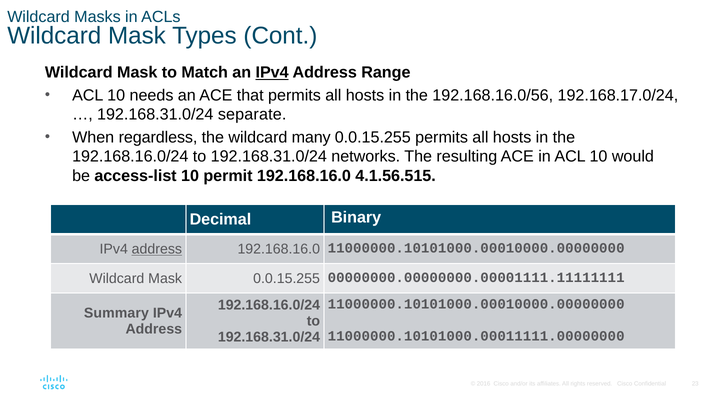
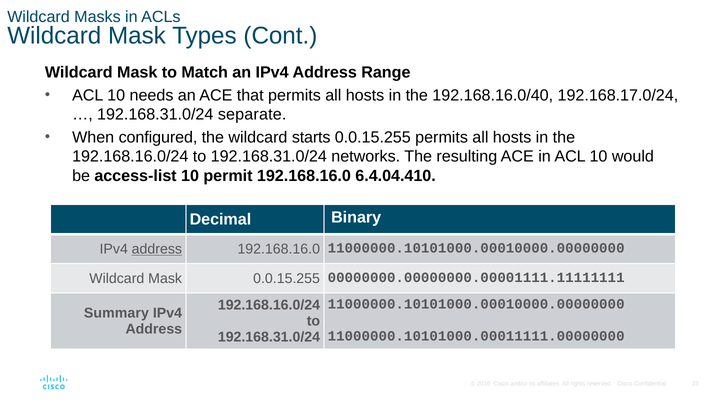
IPv4 at (272, 73) underline: present -> none
192.168.16.0/56: 192.168.16.0/56 -> 192.168.16.0/40
regardless: regardless -> configured
many: many -> starts
4.1.56.515: 4.1.56.515 -> 6.4.04.410
